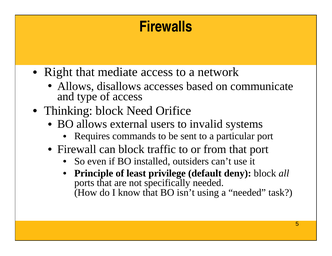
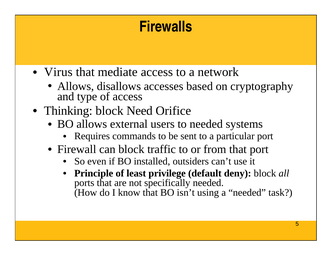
Right: Right -> Virus
communicate: communicate -> cryptography
to invalid: invalid -> needed
